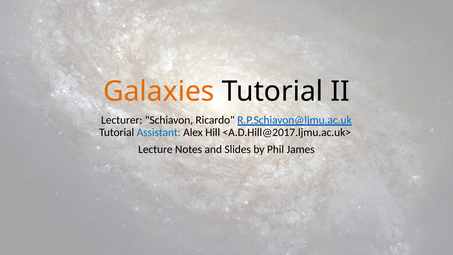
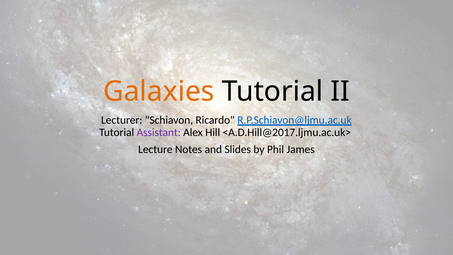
Assistant colour: blue -> purple
